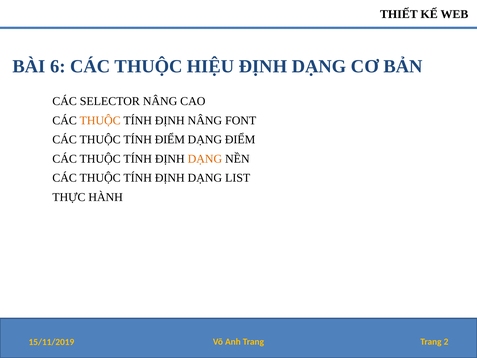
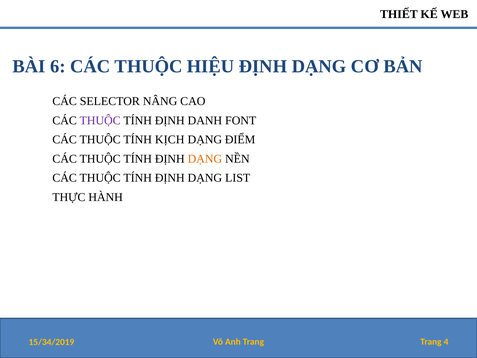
THUỘC at (100, 120) colour: orange -> purple
ĐỊNH NÂNG: NÂNG -> DANH
TÍNH ĐIỂM: ĐIỂM -> KỊCH
15/11/2019: 15/11/2019 -> 15/34/2019
2: 2 -> 4
